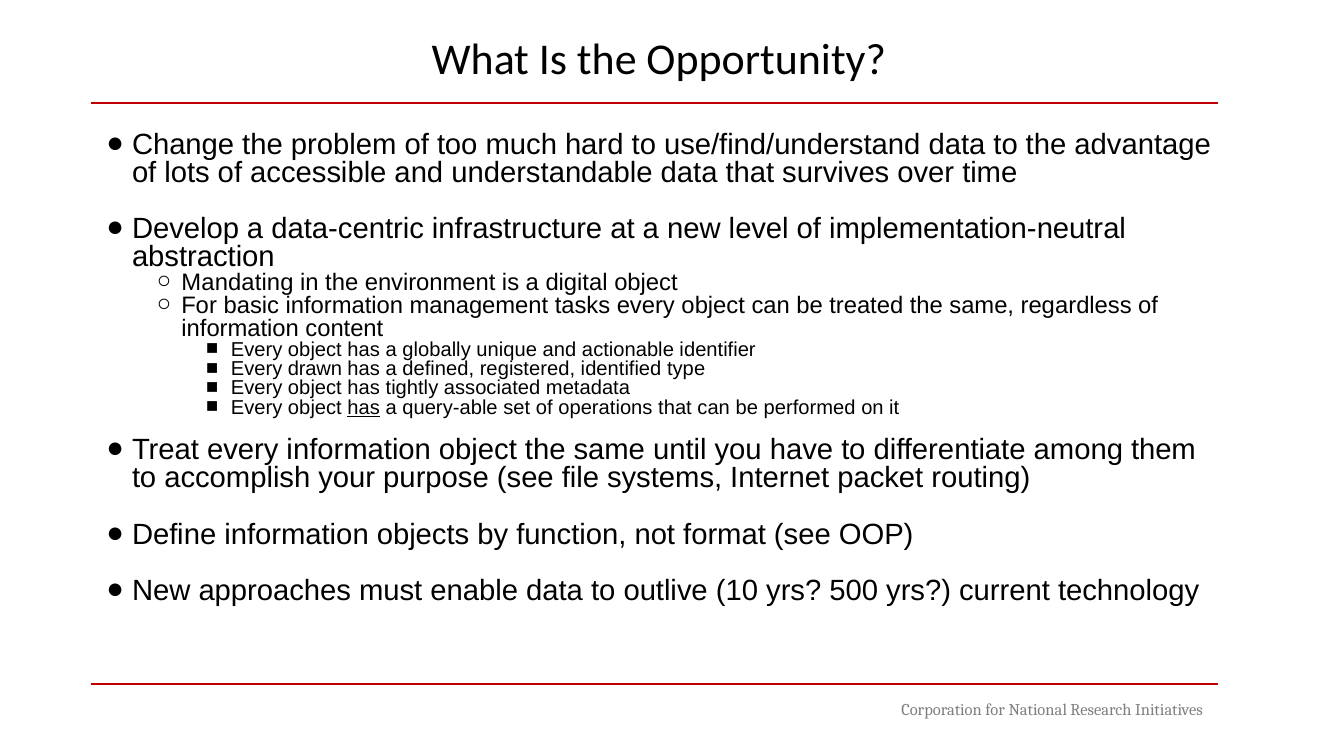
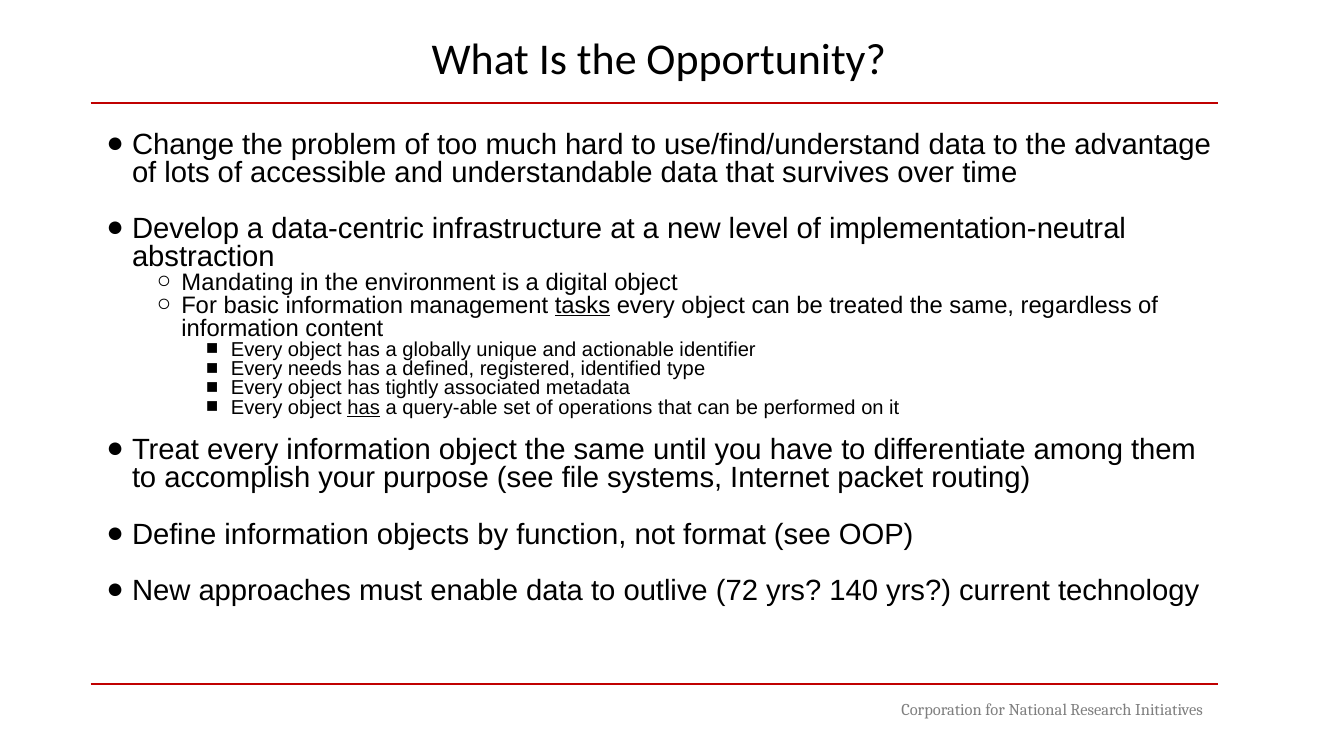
tasks underline: none -> present
drawn: drawn -> needs
10: 10 -> 72
500: 500 -> 140
